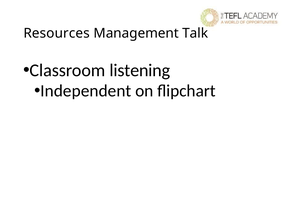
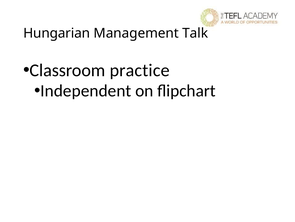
Resources: Resources -> Hungarian
listening: listening -> practice
